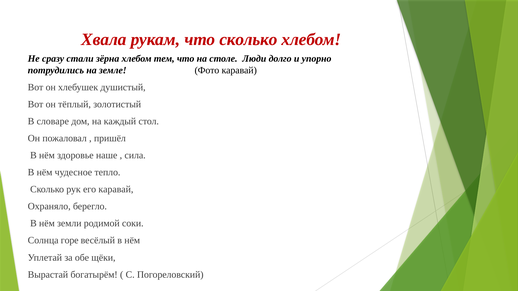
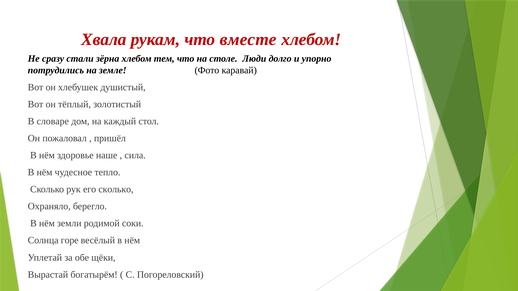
что сколько: сколько -> вместе
его каравай: каравай -> сколько
